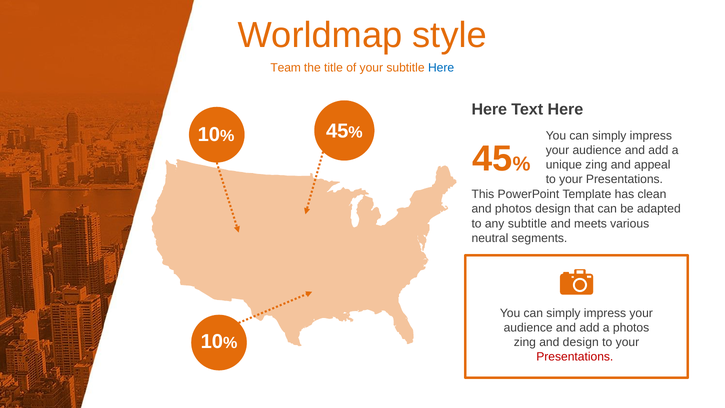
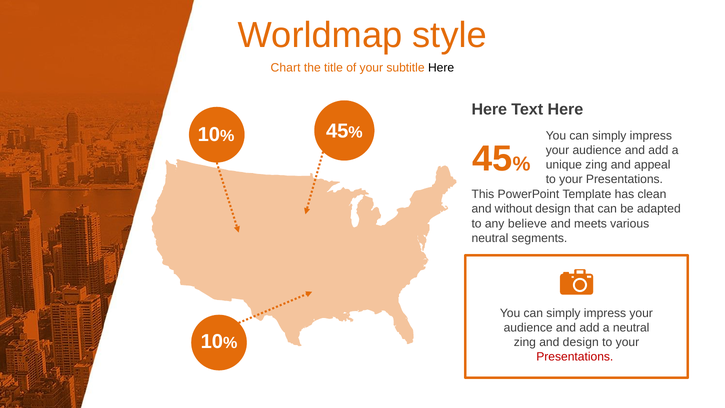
Team: Team -> Chart
Here at (441, 68) colour: blue -> black
and photos: photos -> without
any subtitle: subtitle -> believe
a photos: photos -> neutral
